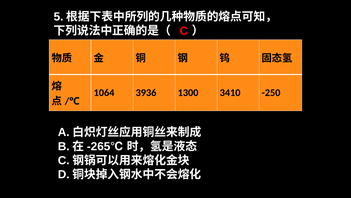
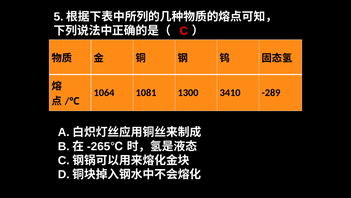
3936: 3936 -> 1081
-250: -250 -> -289
